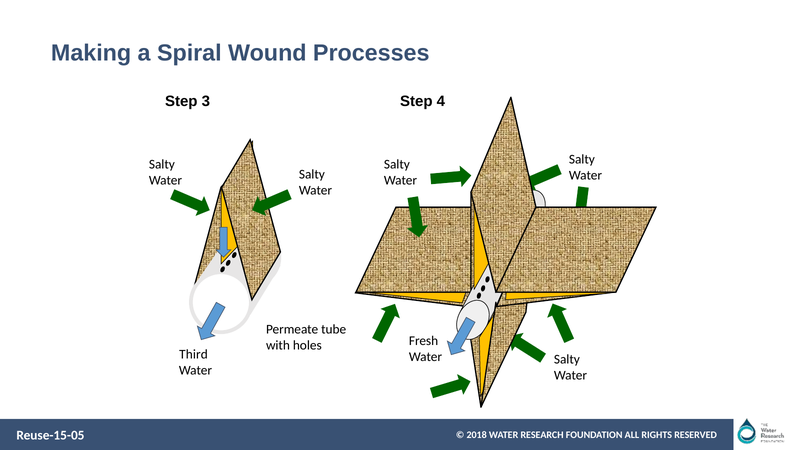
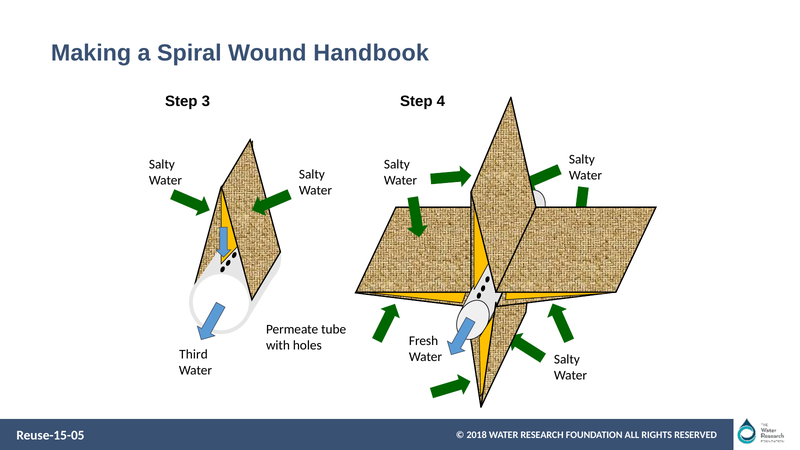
Processes: Processes -> Handbook
